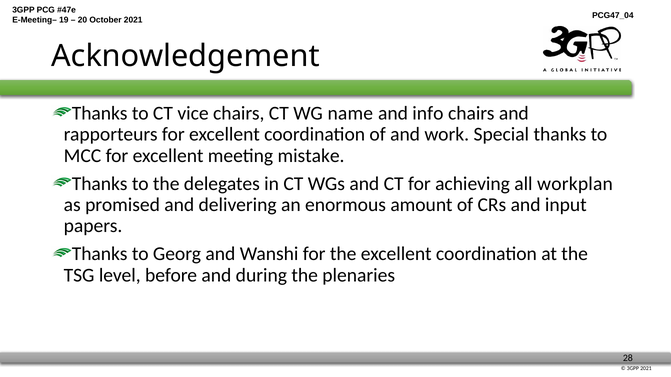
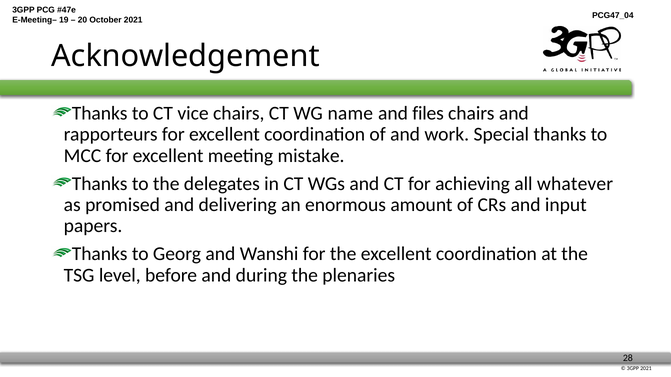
info: info -> files
workplan: workplan -> whatever
